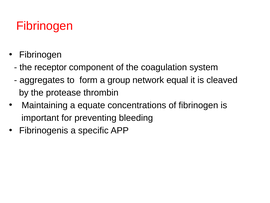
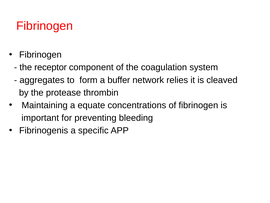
group: group -> buffer
equal: equal -> relies
